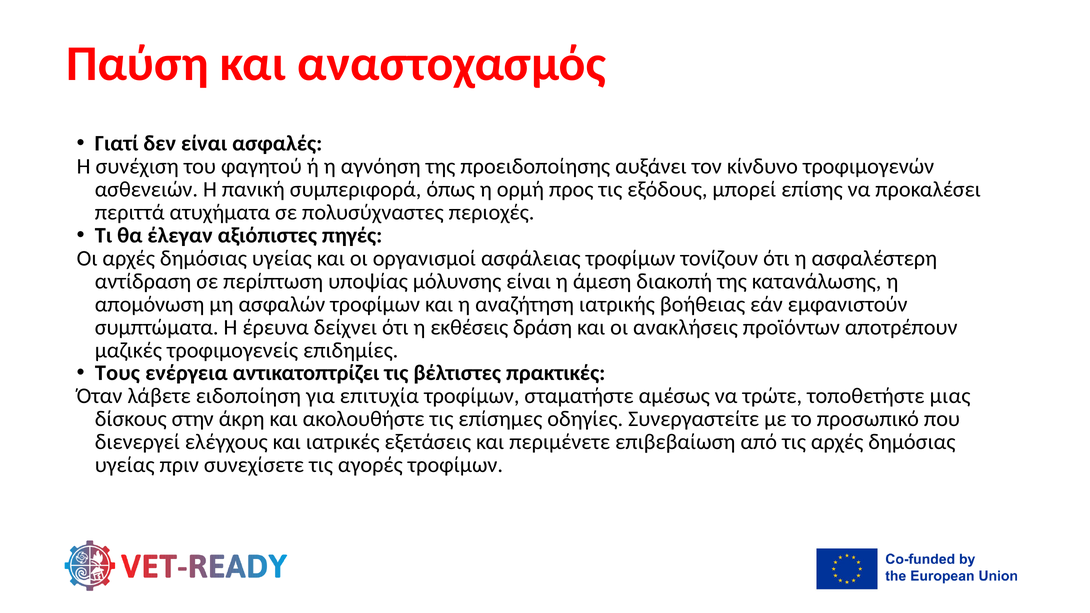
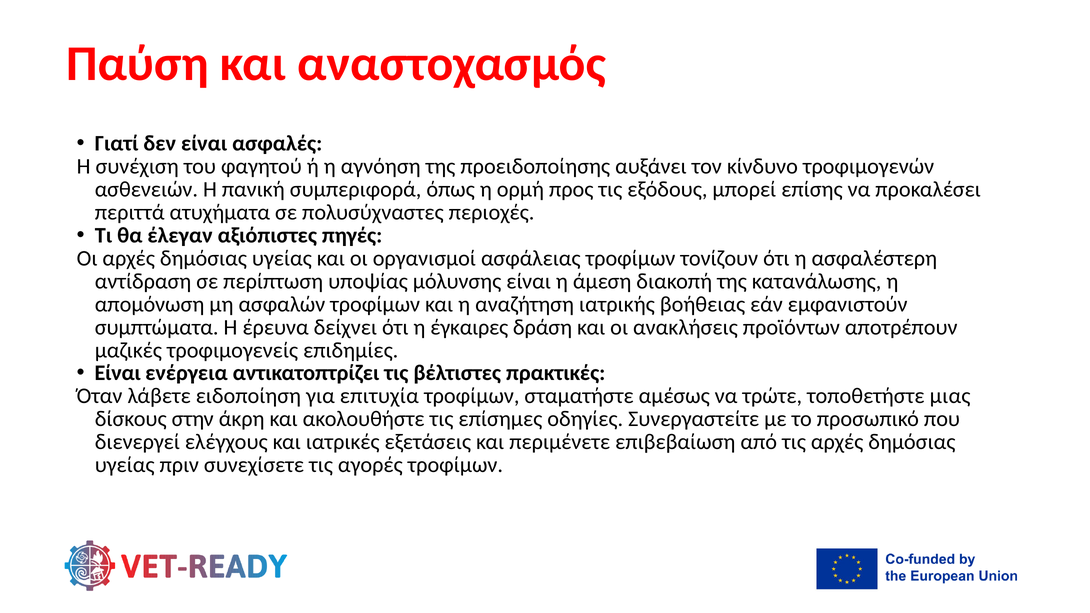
εκθέσεις: εκθέσεις -> έγκαιρες
Τους at (117, 373): Τους -> Είναι
